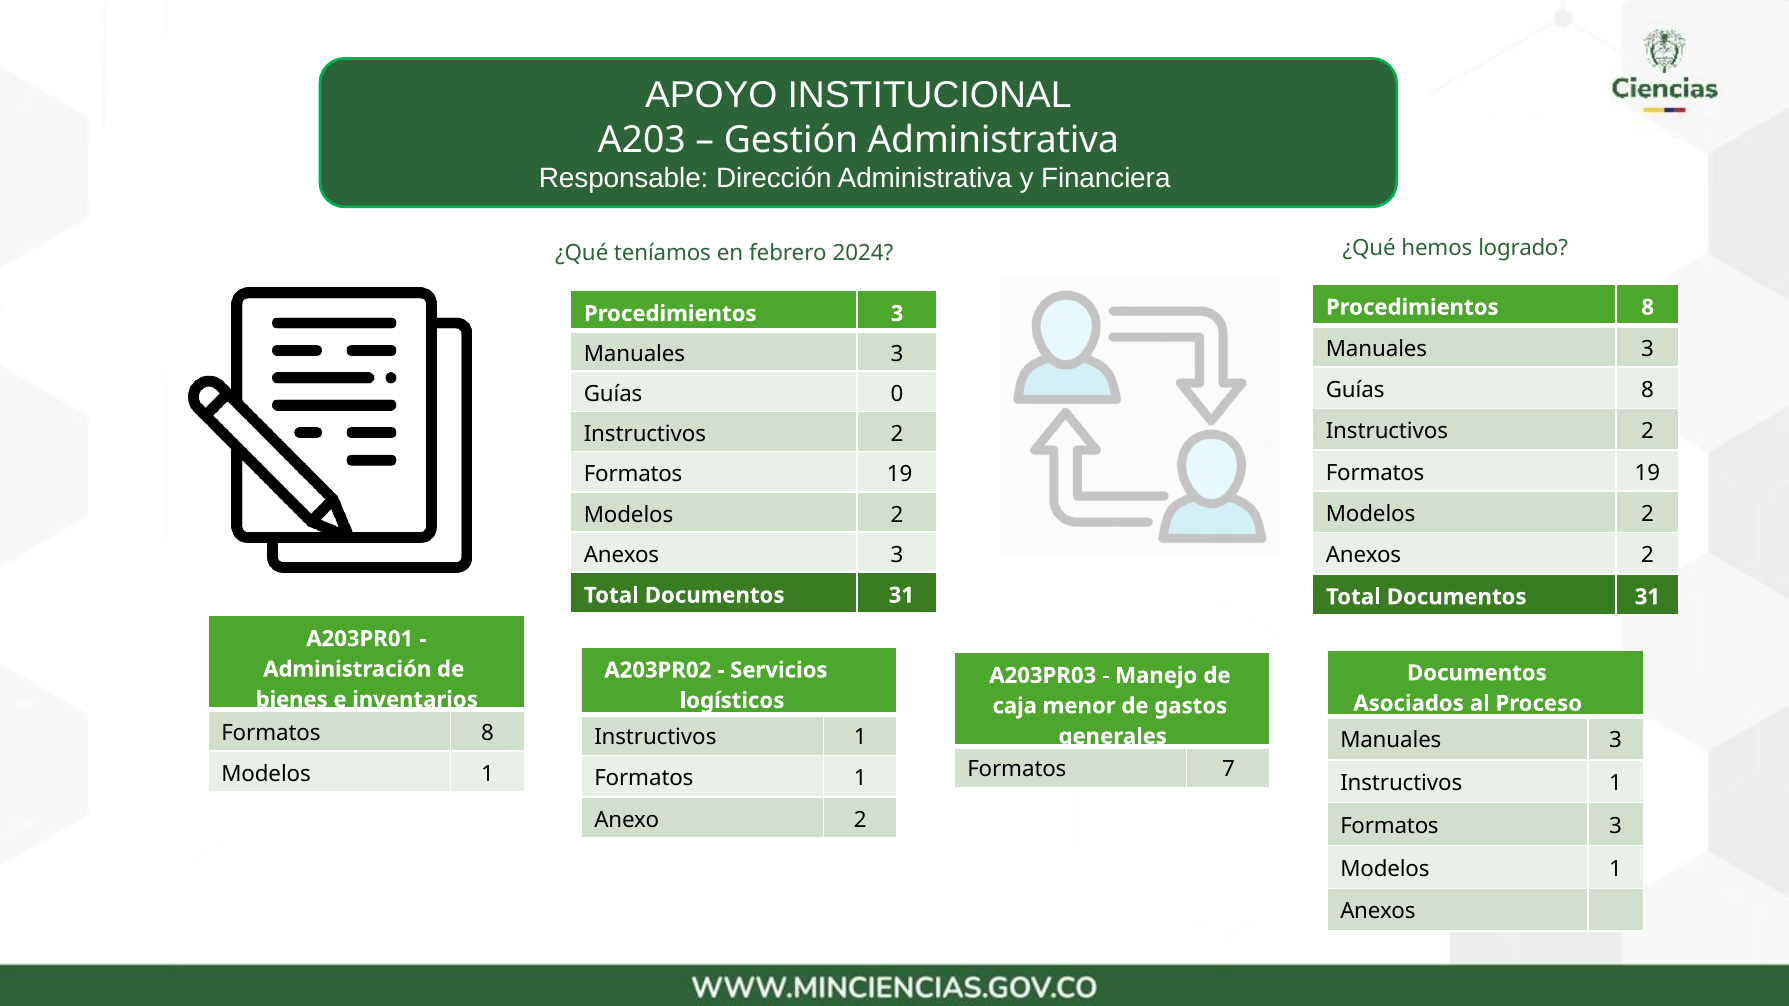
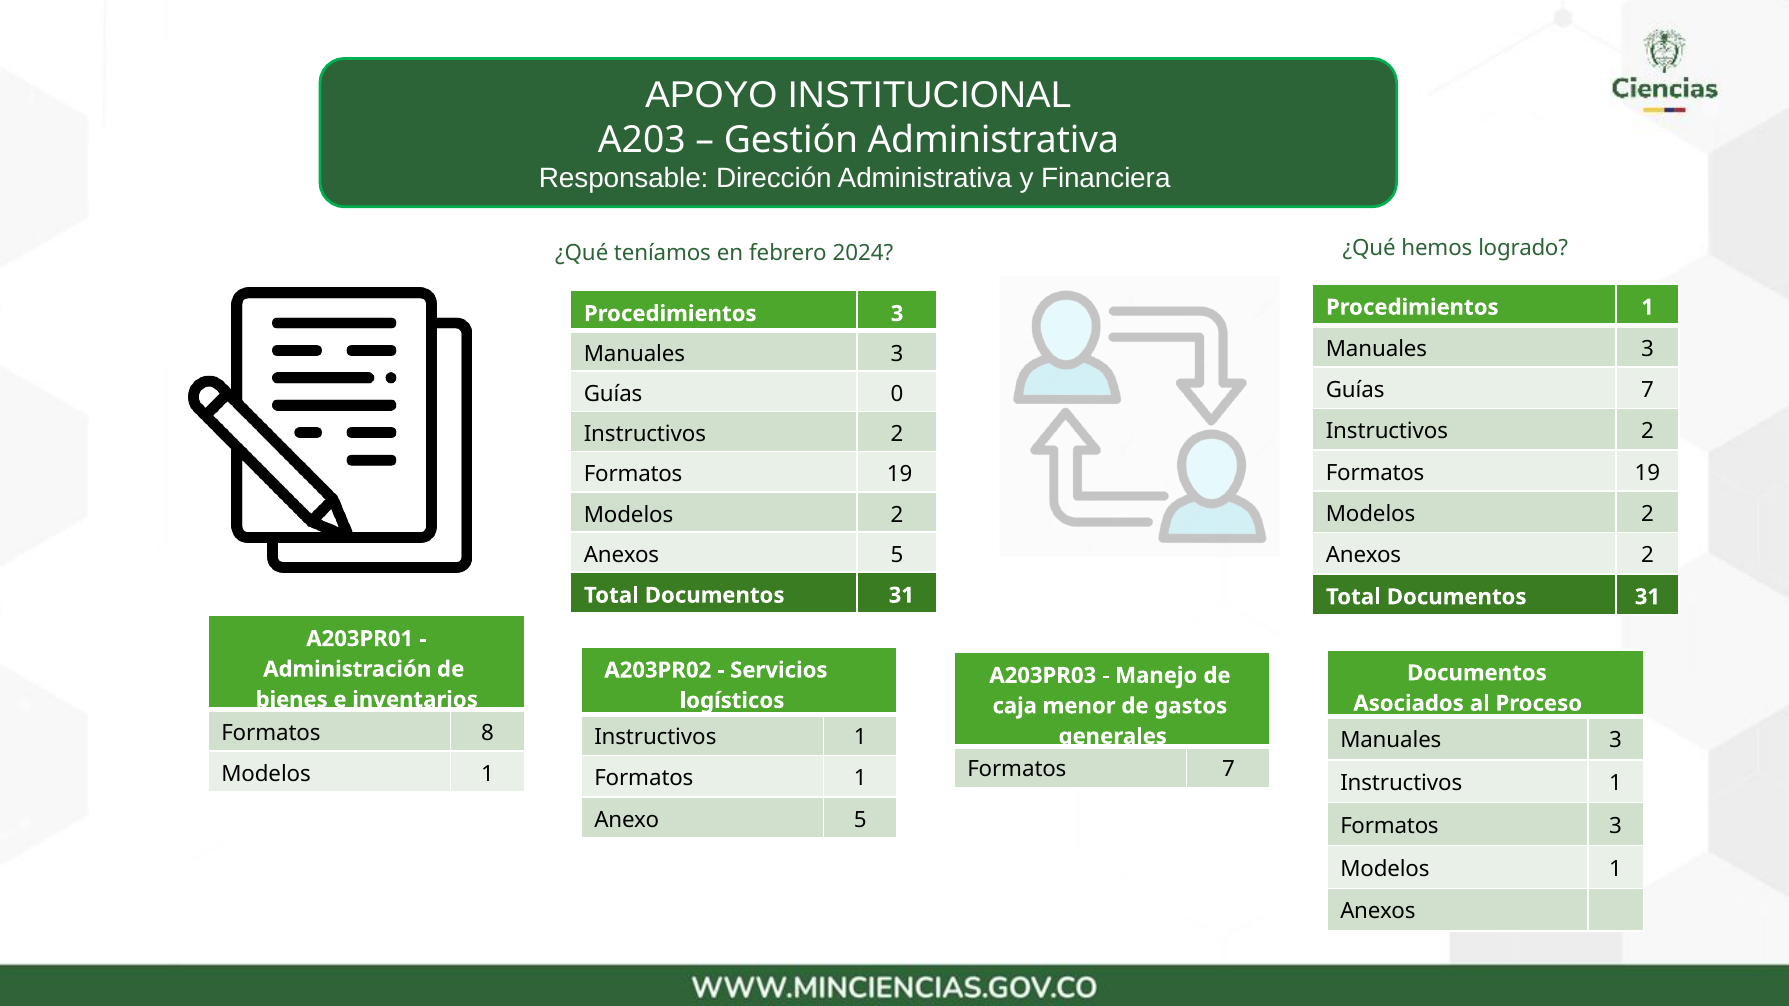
Procedimientos 8: 8 -> 1
Guías 8: 8 -> 7
Anexos 3: 3 -> 5
Anexo 2: 2 -> 5
